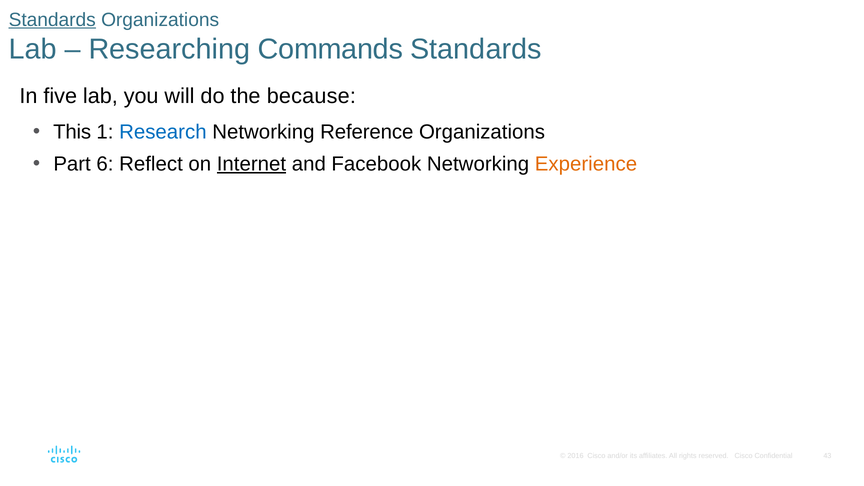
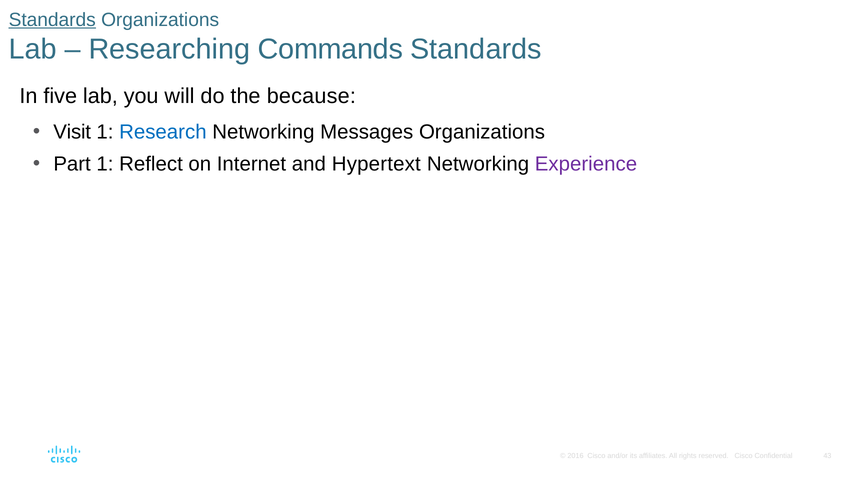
This: This -> Visit
Reference: Reference -> Messages
Part 6: 6 -> 1
Internet underline: present -> none
Facebook: Facebook -> Hypertext
Experience colour: orange -> purple
